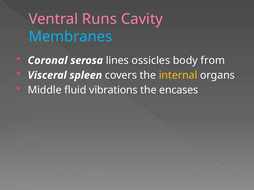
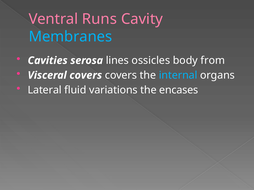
Coronal: Coronal -> Cavities
Visceral spleen: spleen -> covers
internal colour: yellow -> light blue
Middle: Middle -> Lateral
vibrations: vibrations -> variations
